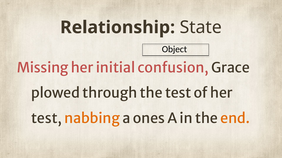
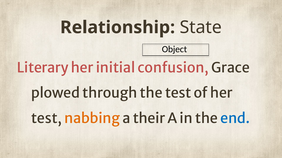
Missing: Missing -> Literary
ones: ones -> their
end colour: orange -> blue
